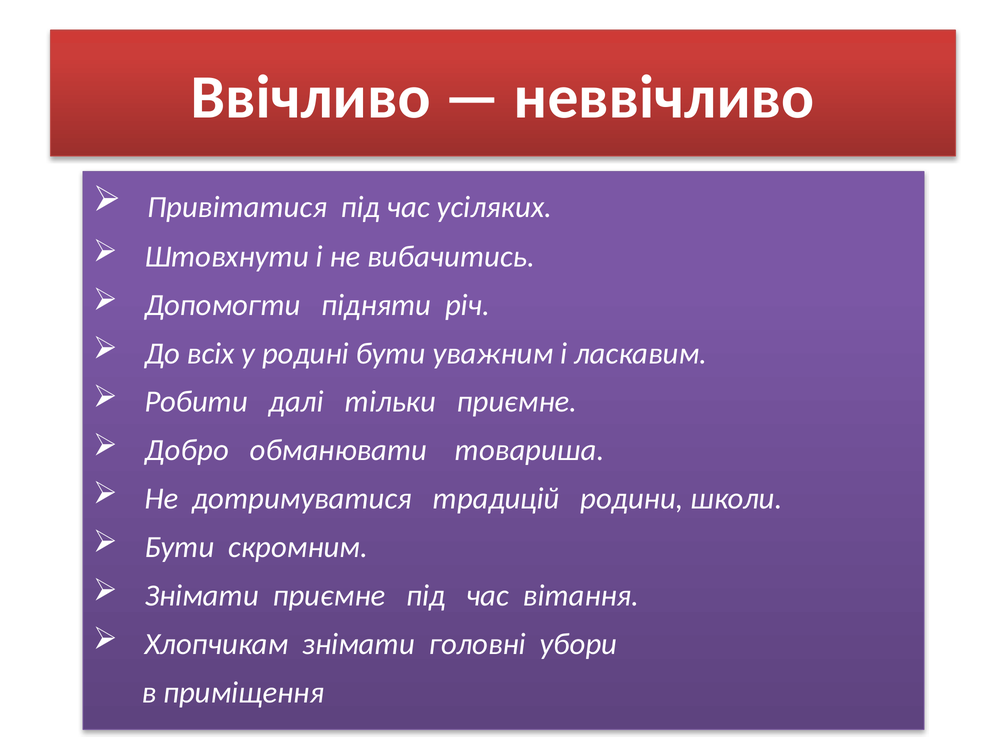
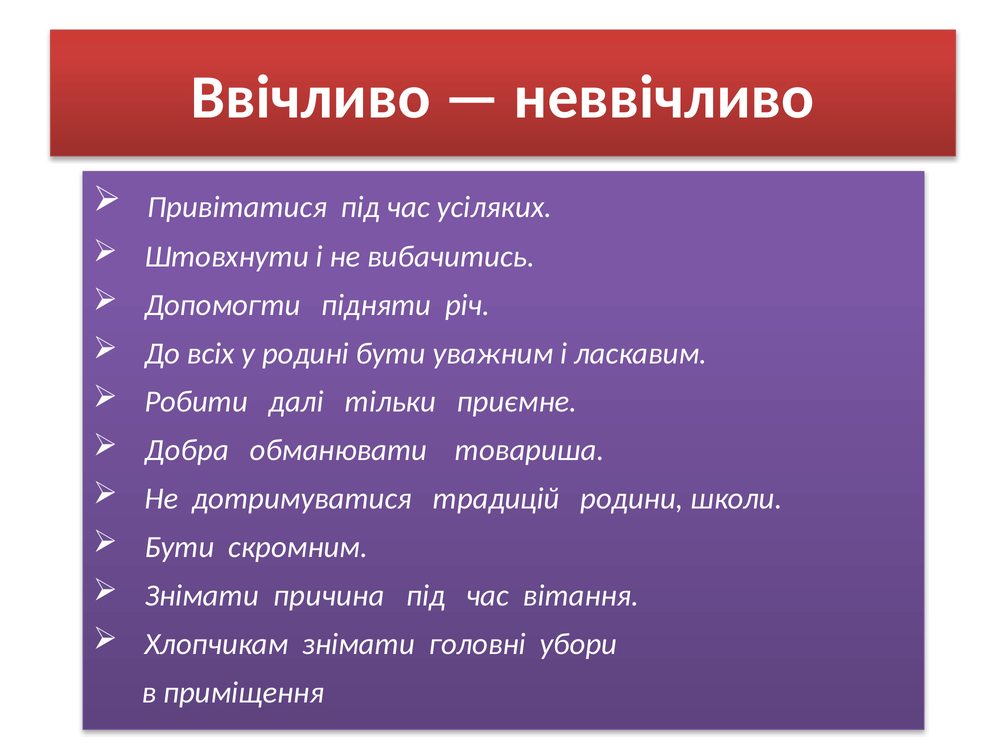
Добро: Добро -> Добра
Знімати приємне: приємне -> причина
